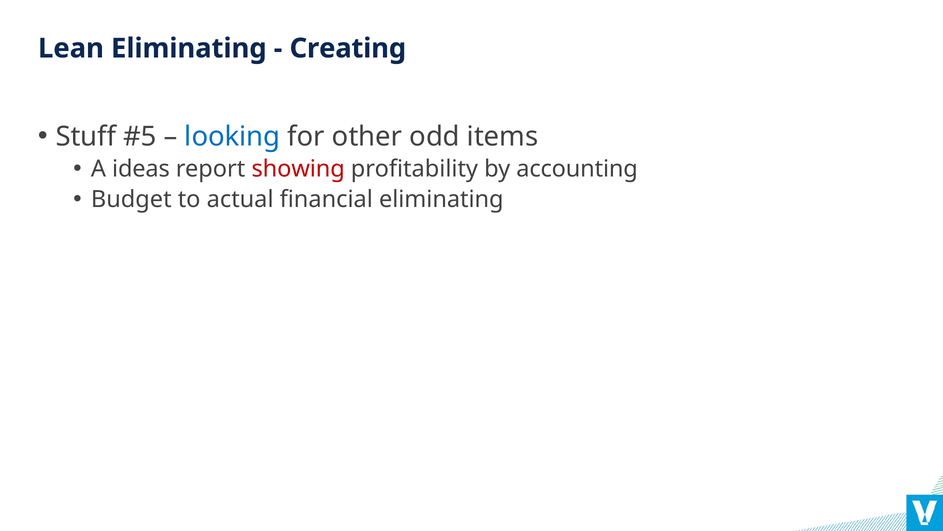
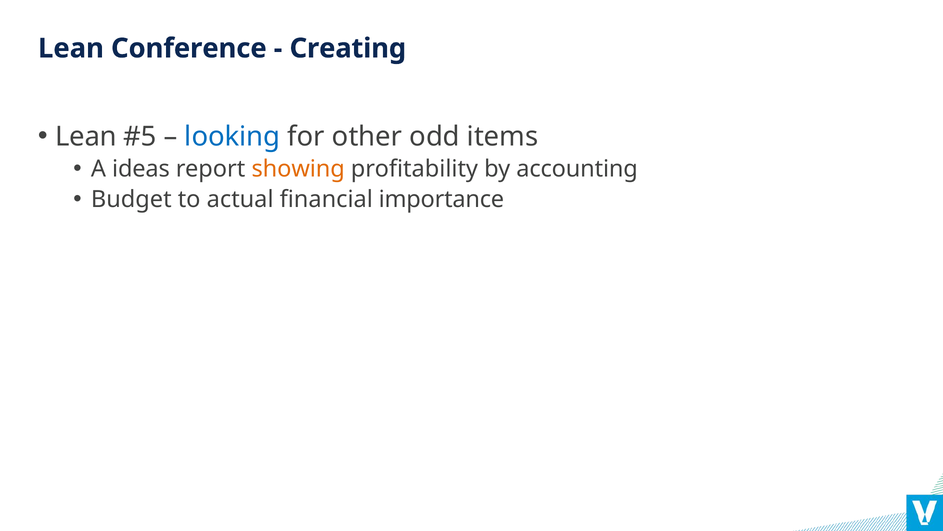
Lean Eliminating: Eliminating -> Conference
Stuff at (86, 136): Stuff -> Lean
showing colour: red -> orange
financial eliminating: eliminating -> importance
